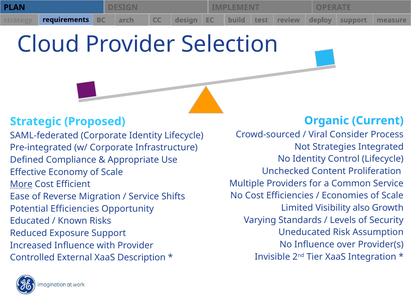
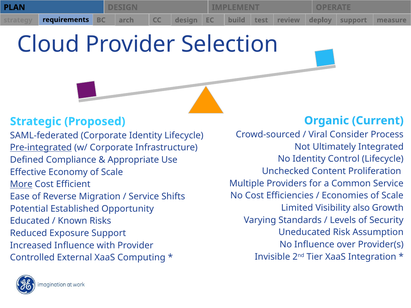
Strategies: Strategies -> Ultimately
Pre-integrated underline: none -> present
Potential Efficiencies: Efficiencies -> Established
Description: Description -> Computing
